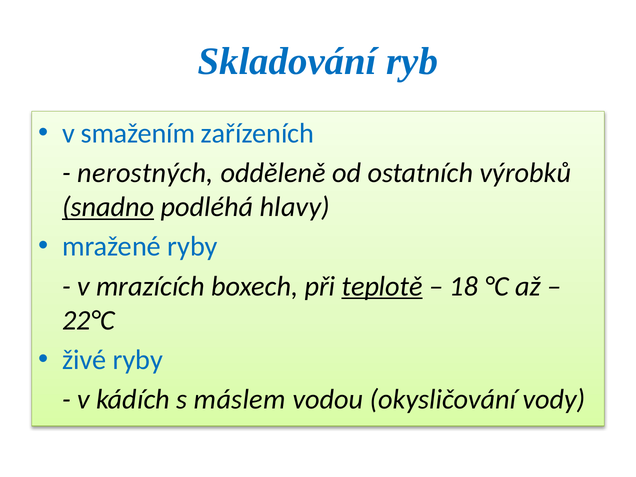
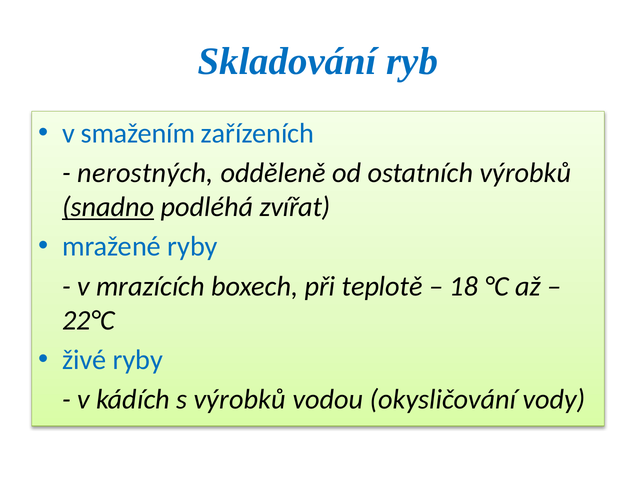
hlavy: hlavy -> zvířat
teplotě underline: present -> none
s máslem: máslem -> výrobků
